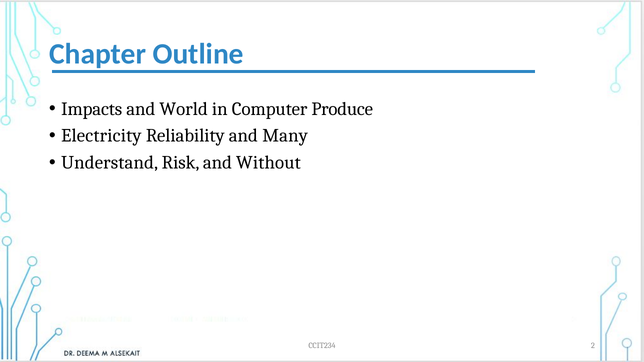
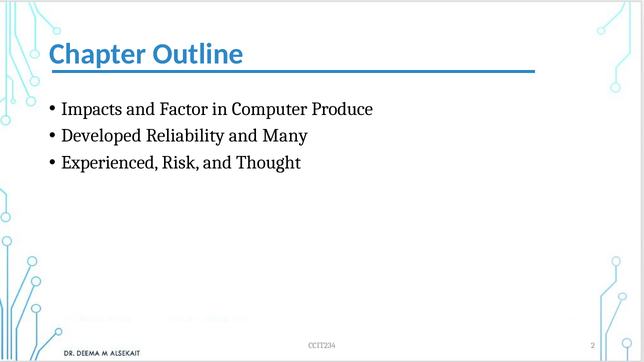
World: World -> Factor
Electricity: Electricity -> Developed
Understand: Understand -> Experienced
Without: Without -> Thought
